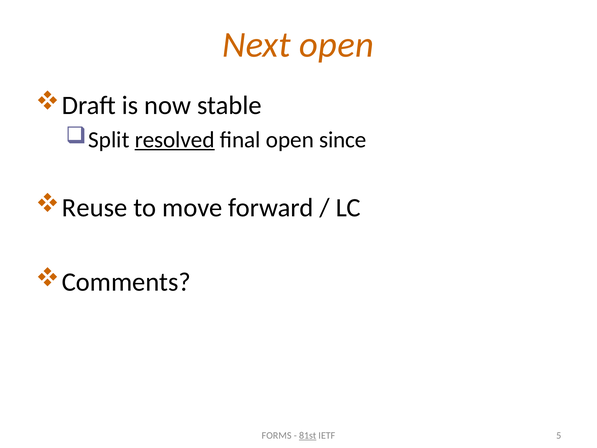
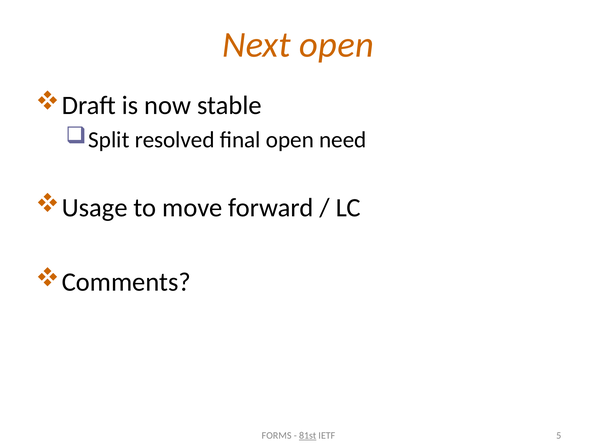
resolved underline: present -> none
since: since -> need
Reuse: Reuse -> Usage
